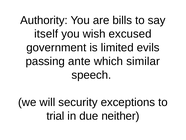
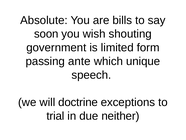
Authority: Authority -> Absolute
itself: itself -> soon
excused: excused -> shouting
evils: evils -> form
similar: similar -> unique
security: security -> doctrine
